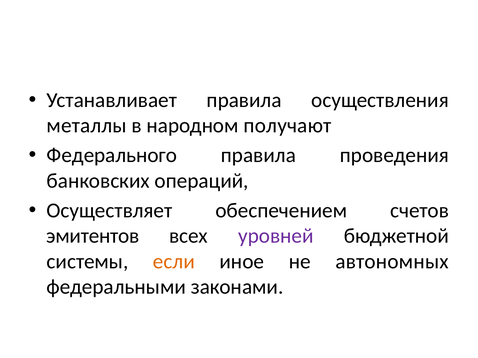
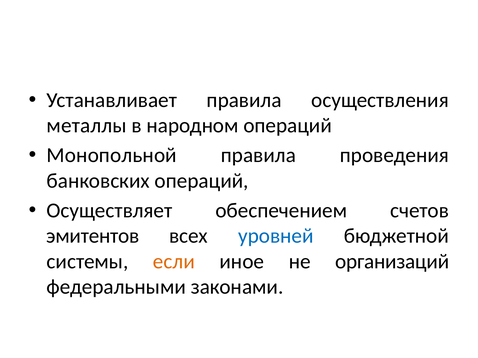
народном получают: получают -> операций
Федерального: Федерального -> Монопольной
уровней colour: purple -> blue
автономных: автономных -> организаций
